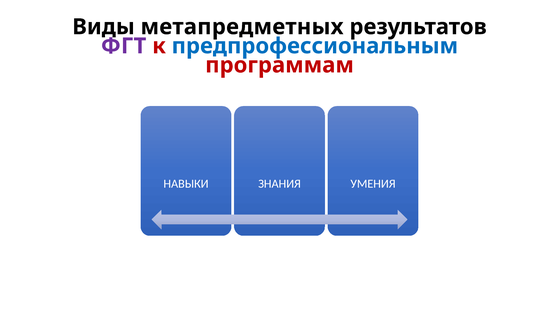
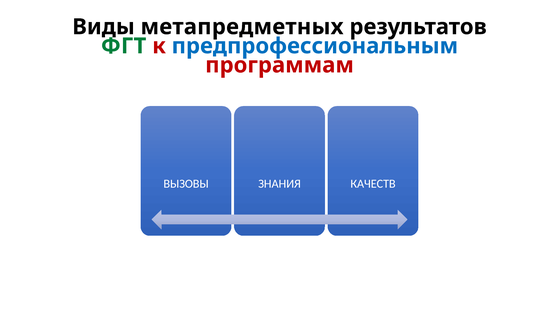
ФГТ colour: purple -> green
НАВЫКИ: НАВЫКИ -> ВЫЗОВЫ
УМЕНИЯ: УМЕНИЯ -> КАЧЕСТВ
